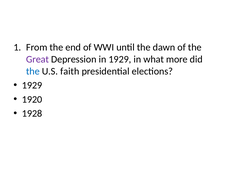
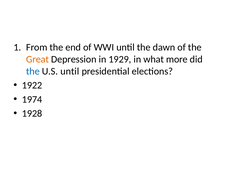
Great colour: purple -> orange
U.S faith: faith -> until
1929 at (32, 85): 1929 -> 1922
1920: 1920 -> 1974
